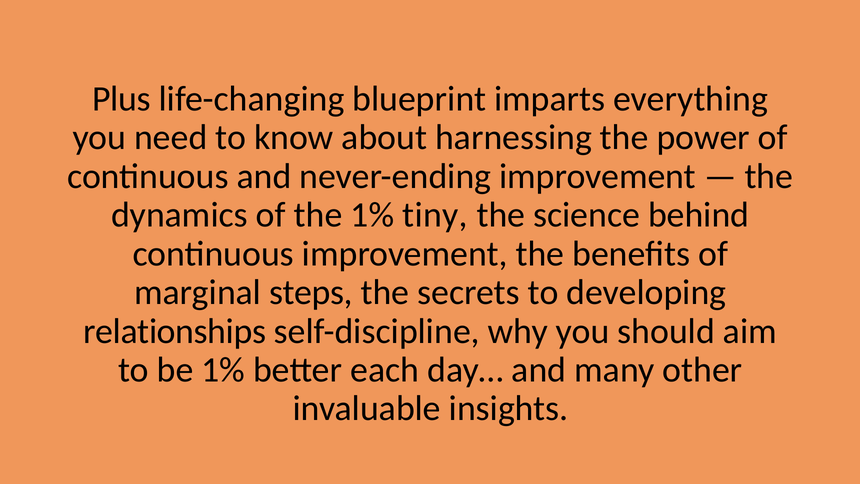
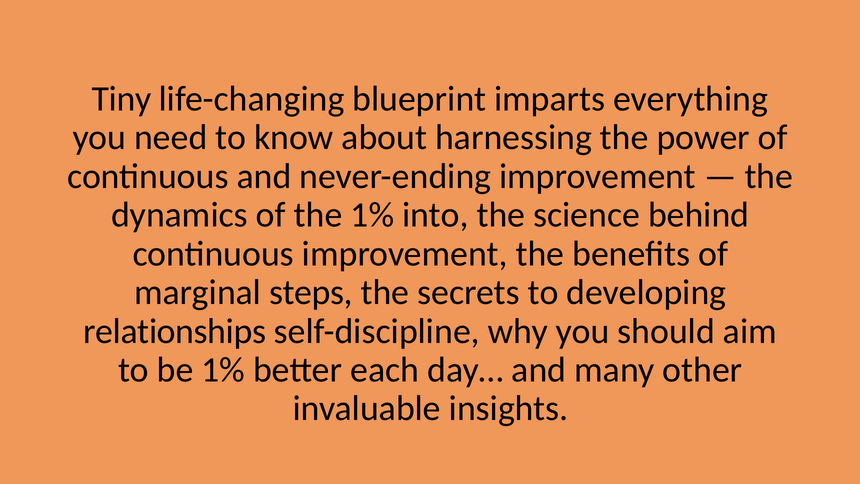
Plus: Plus -> Tiny
tiny: tiny -> into
